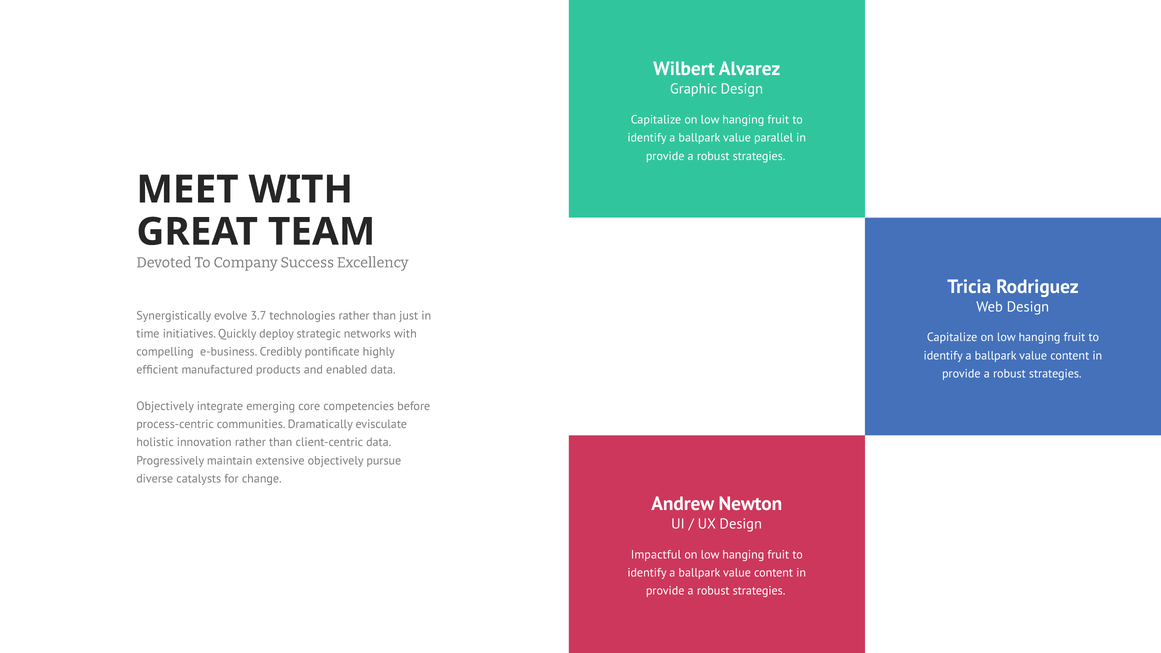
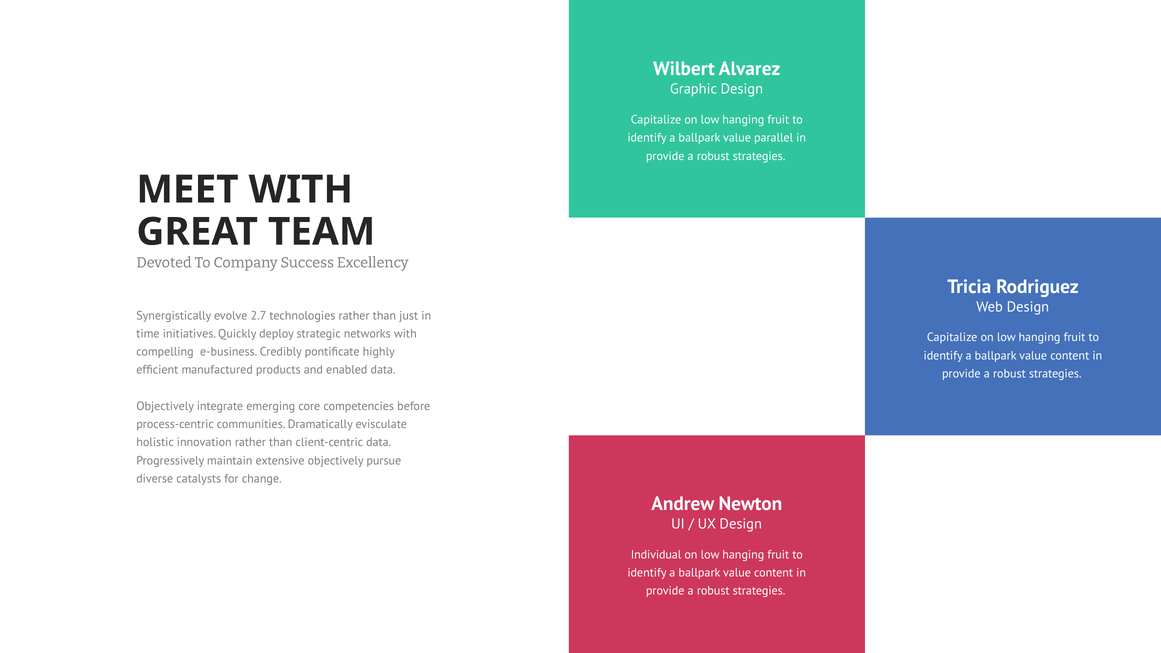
3.7: 3.7 -> 2.7
Impactful: Impactful -> Individual
